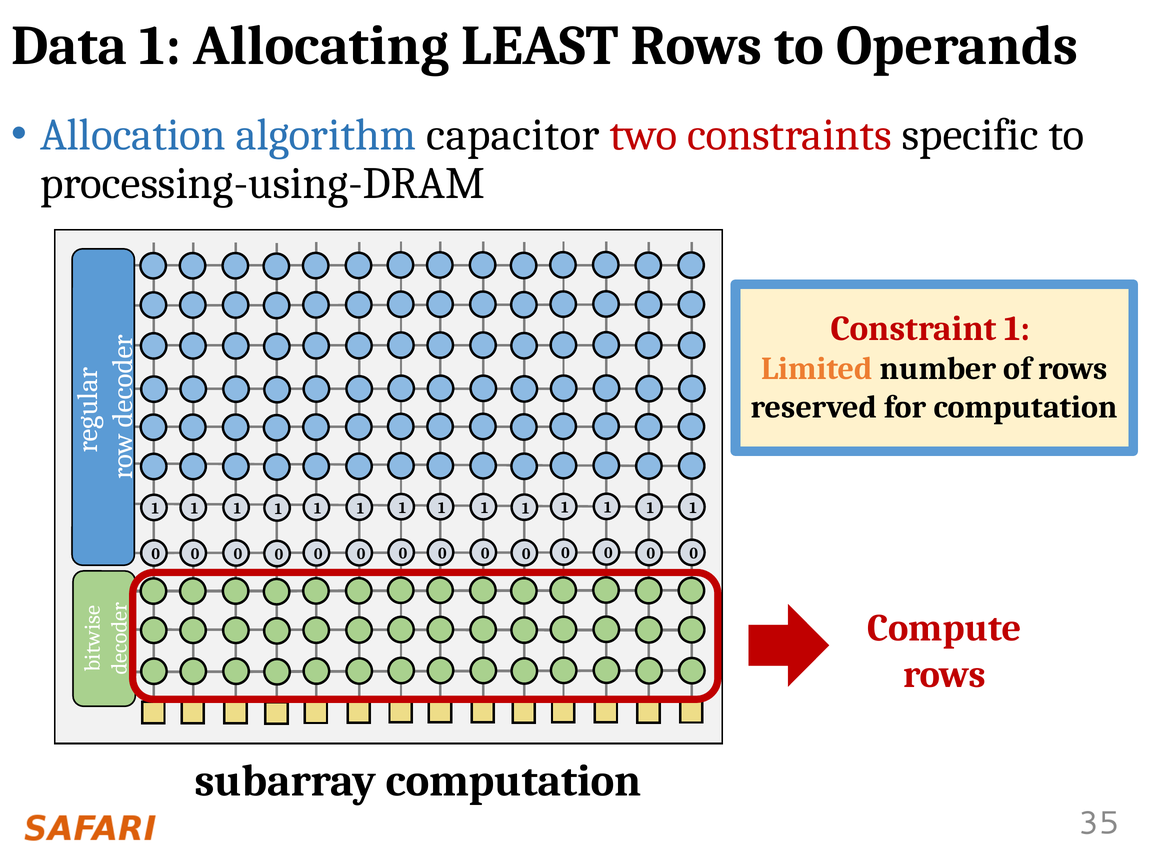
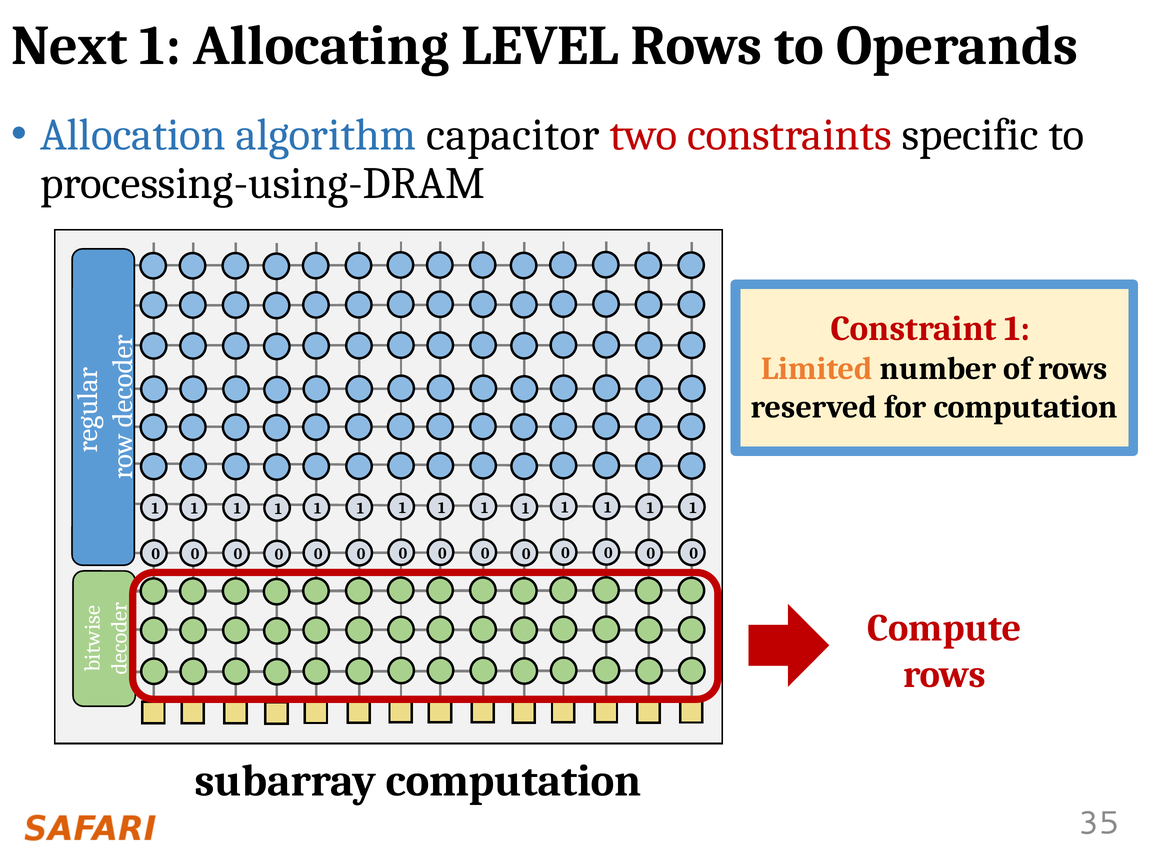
Data: Data -> Next
LEAST: LEAST -> LEVEL
